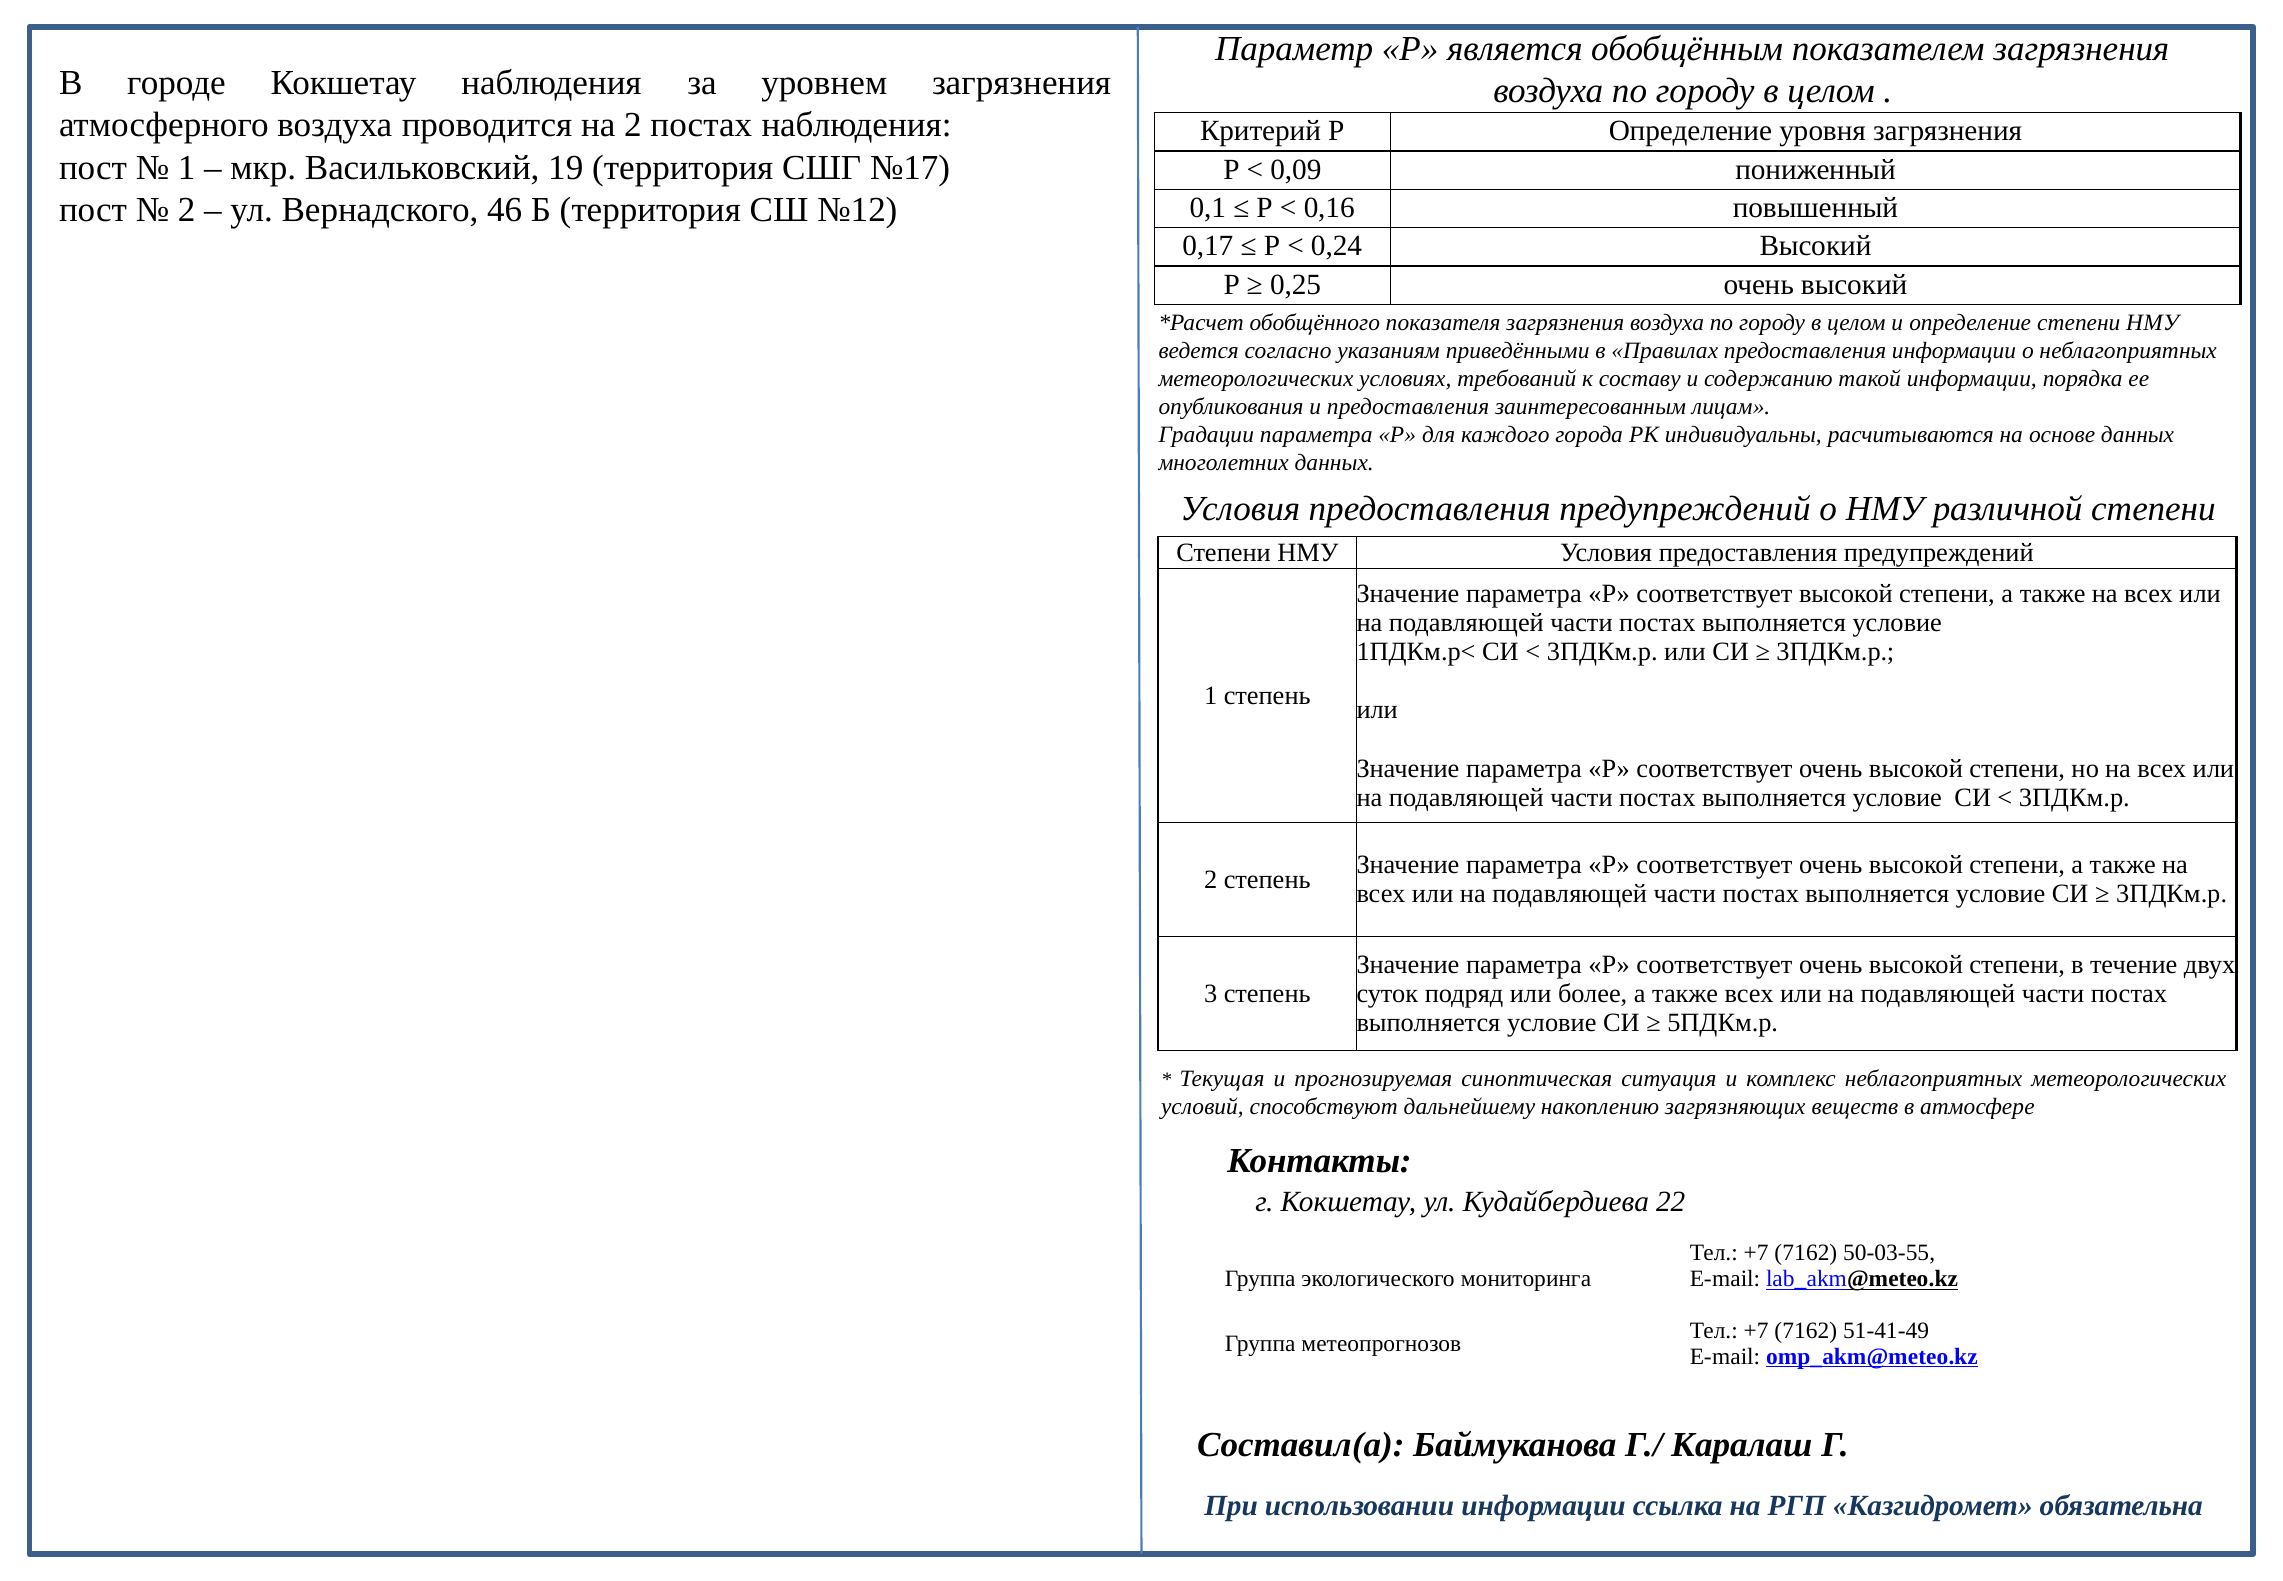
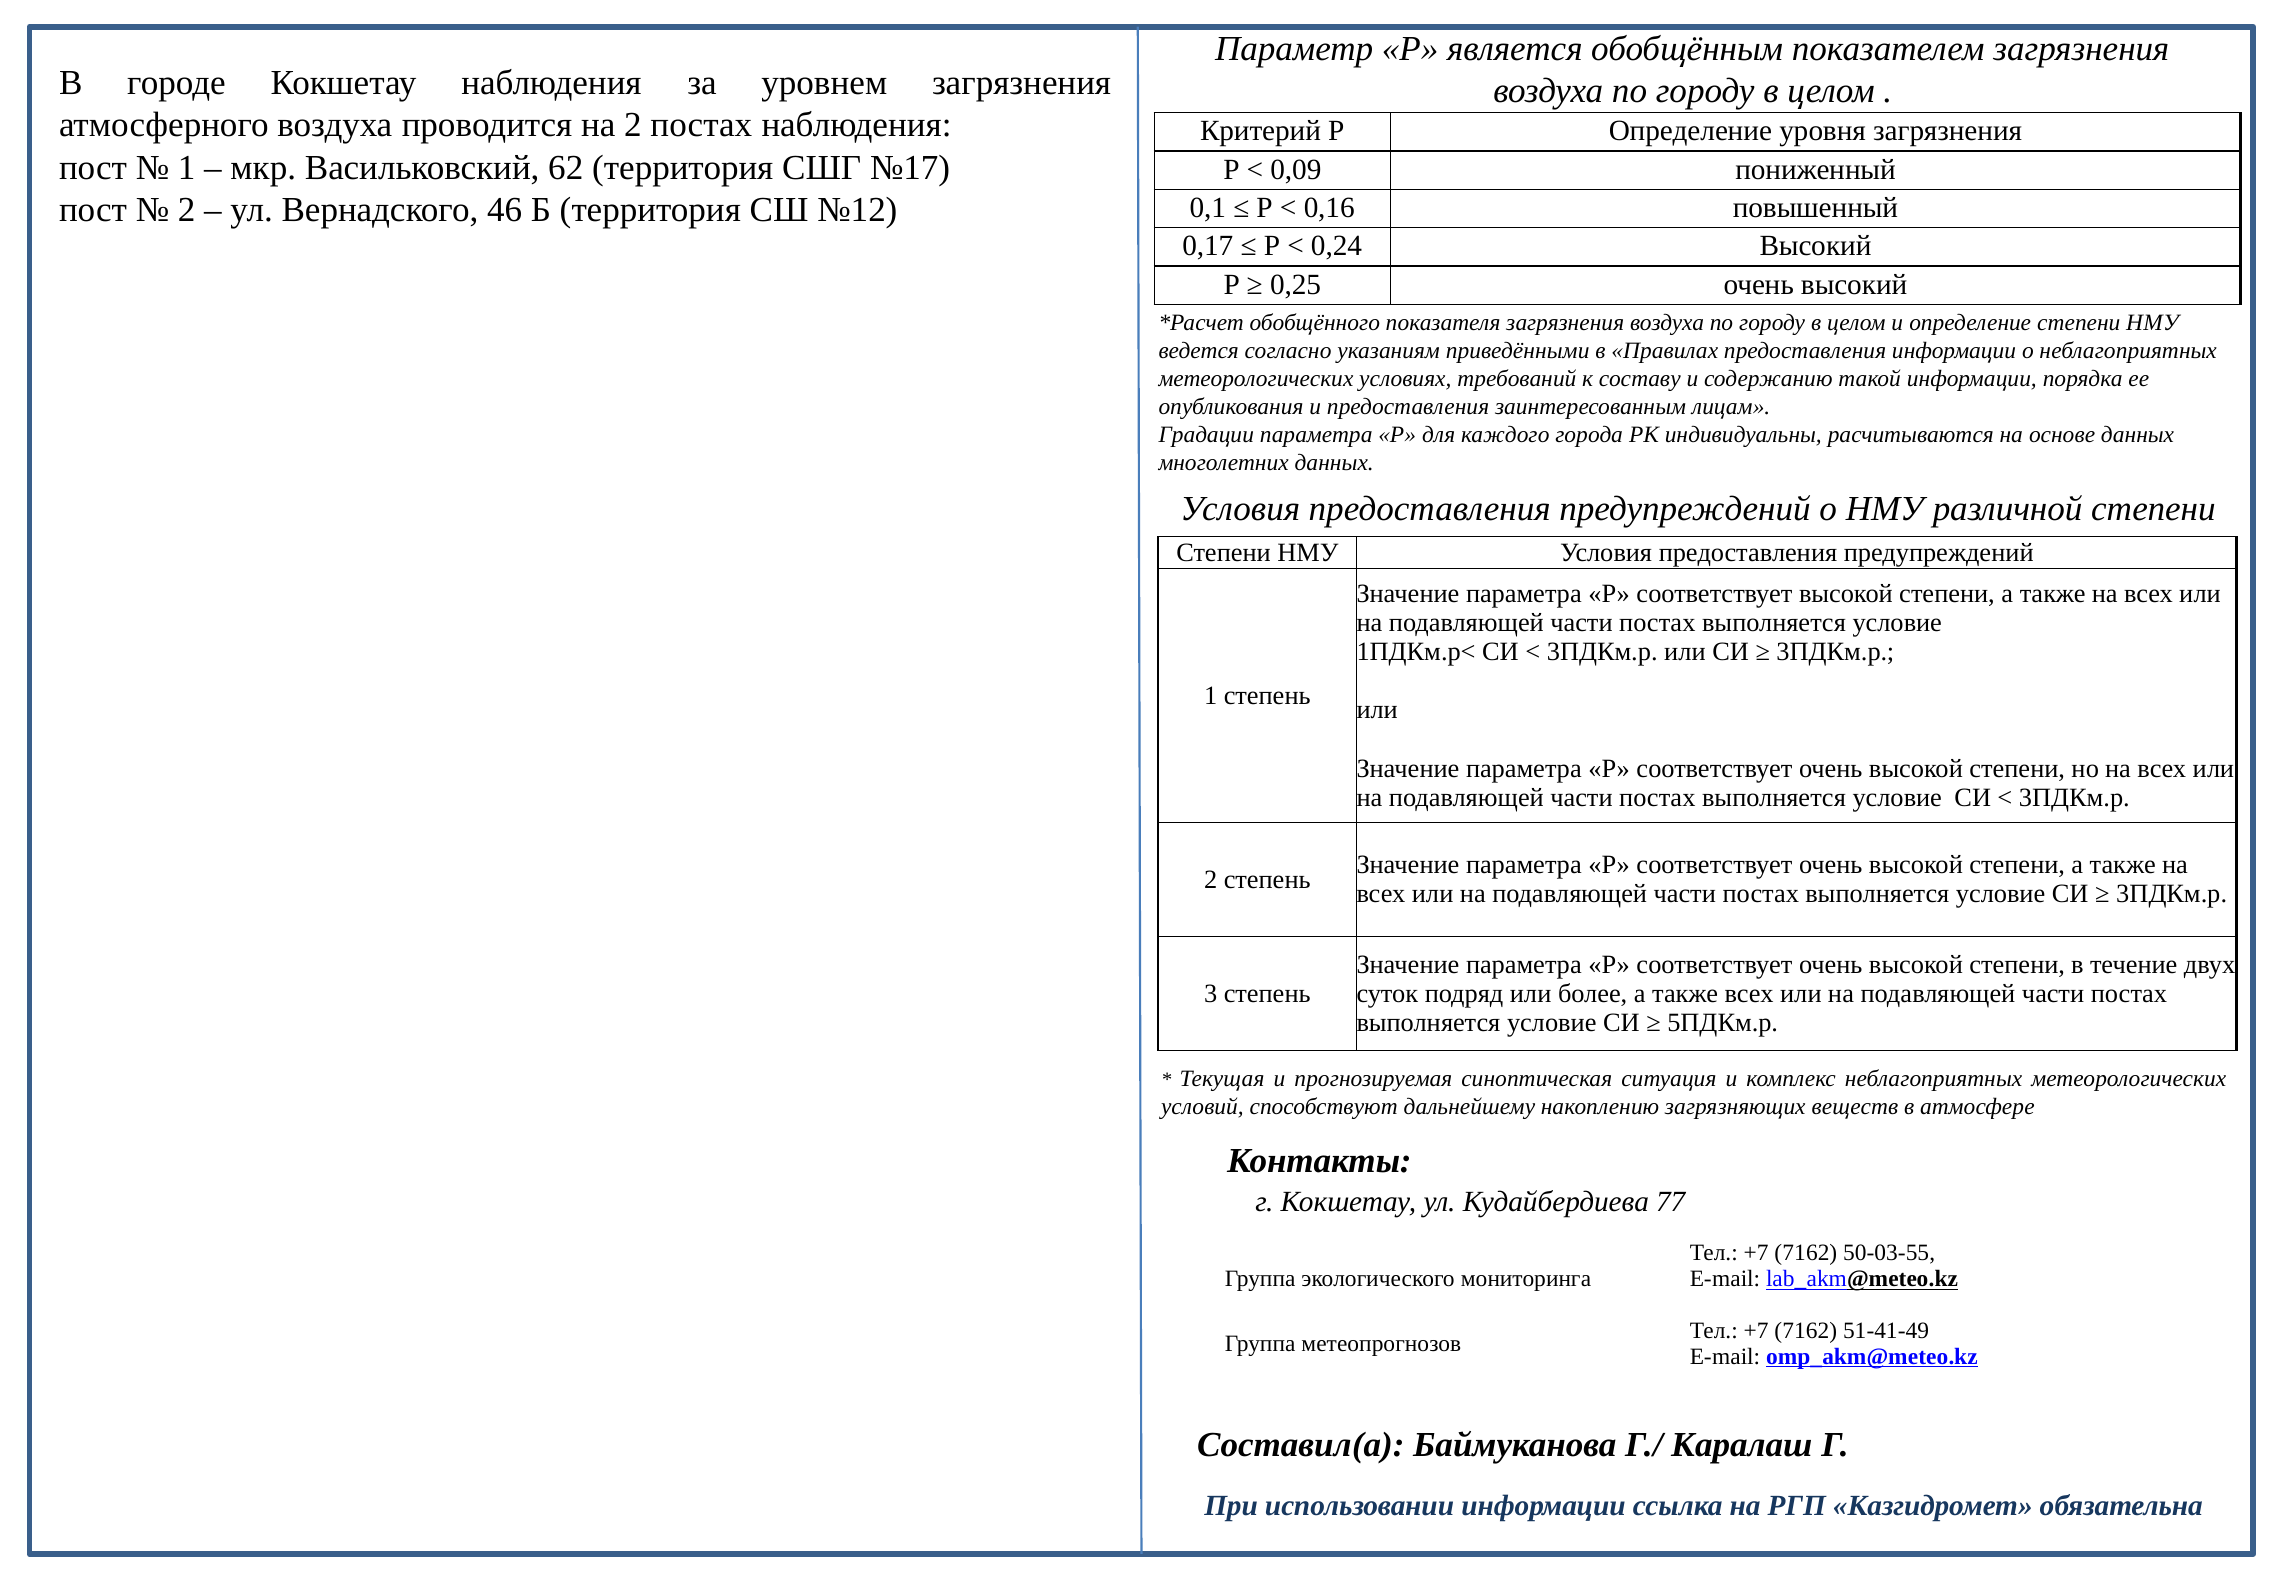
19: 19 -> 62
22: 22 -> 77
